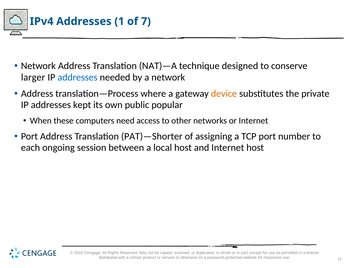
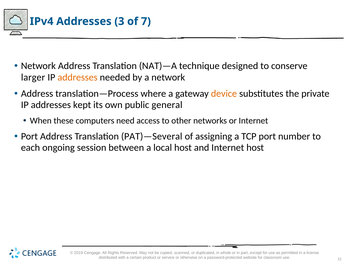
1: 1 -> 3
addresses at (78, 77) colour: blue -> orange
popular: popular -> general
T)—Shorter: T)—Shorter -> T)—Several
